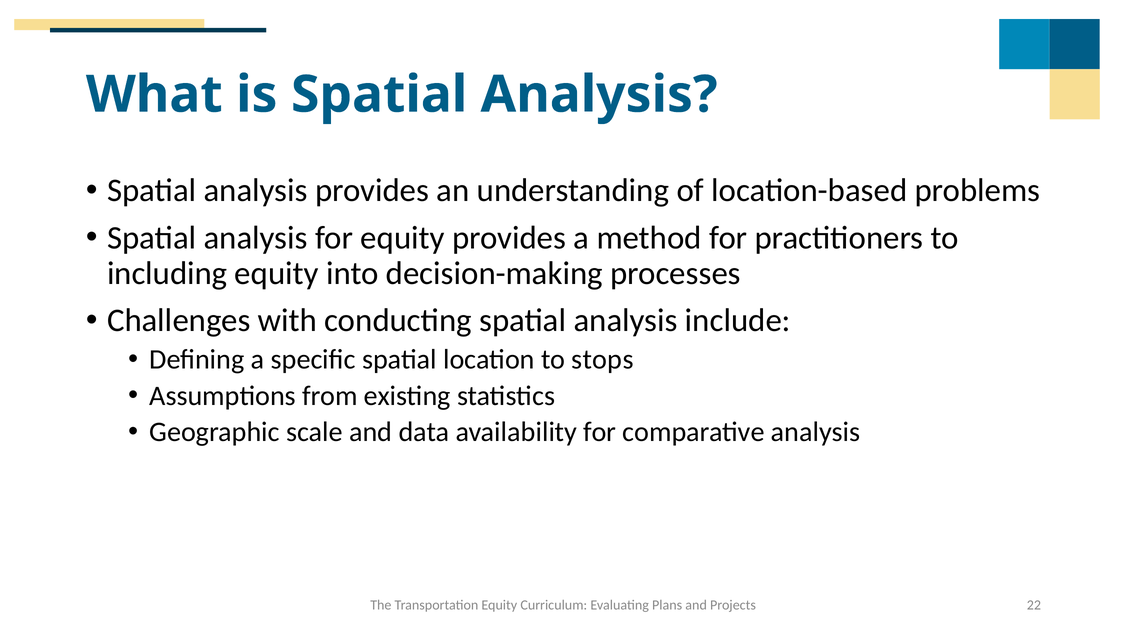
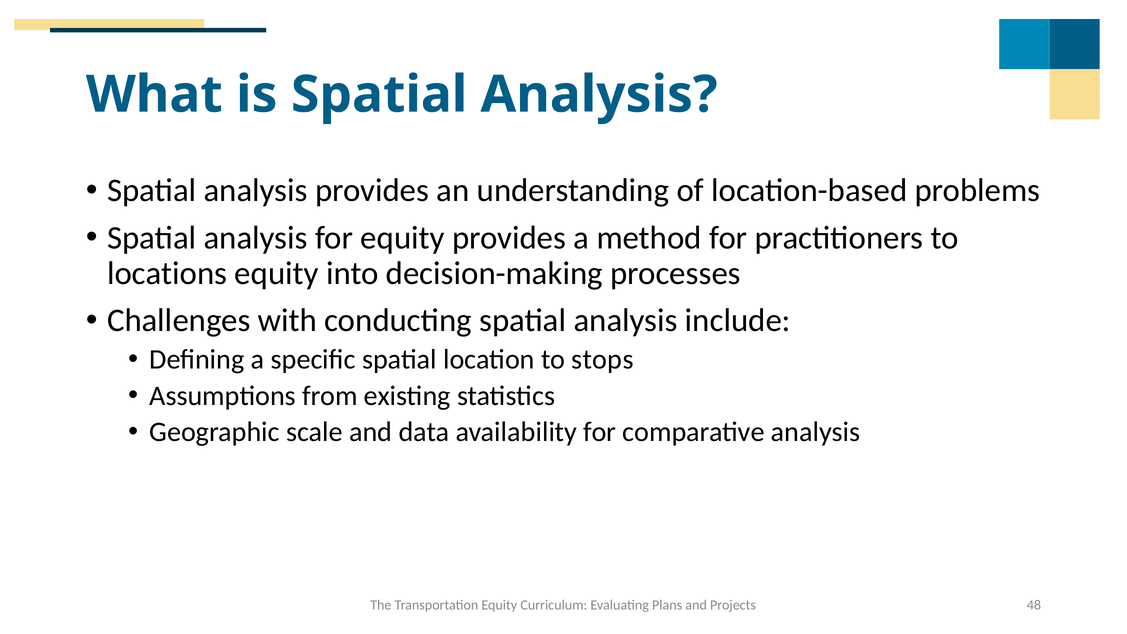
including: including -> locations
22: 22 -> 48
